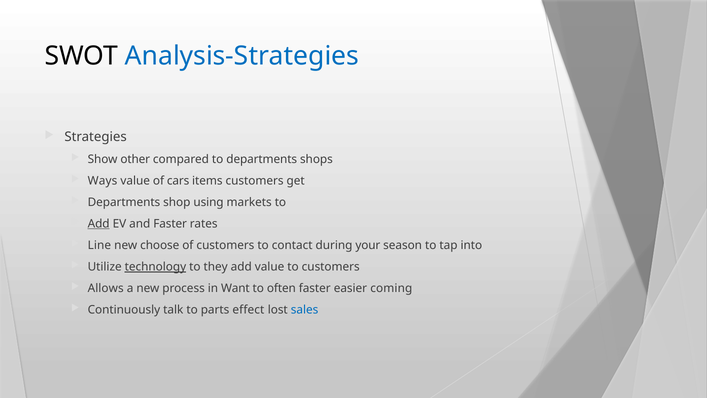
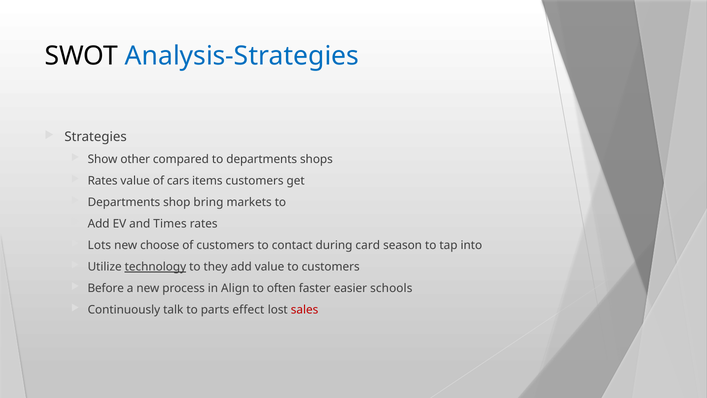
Ways at (103, 181): Ways -> Rates
using: using -> bring
Add at (99, 224) underline: present -> none
and Faster: Faster -> Times
Line: Line -> Lots
your: your -> card
Allows: Allows -> Before
Want: Want -> Align
coming: coming -> schools
sales colour: blue -> red
